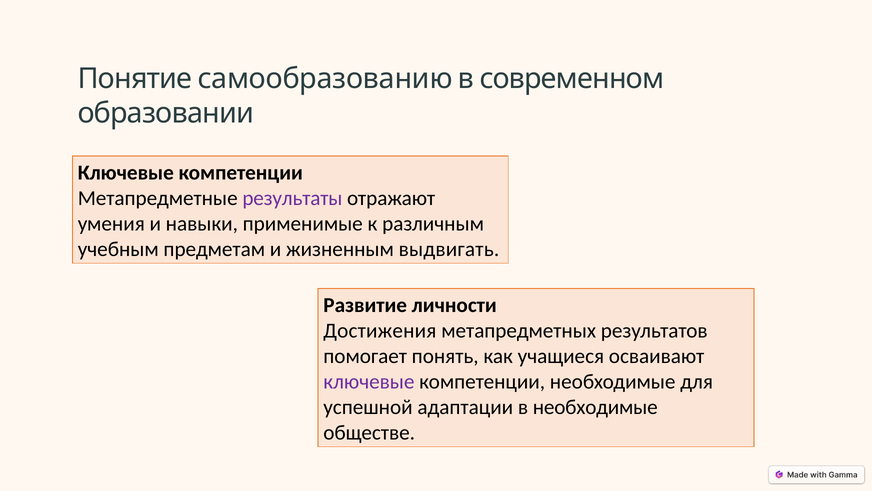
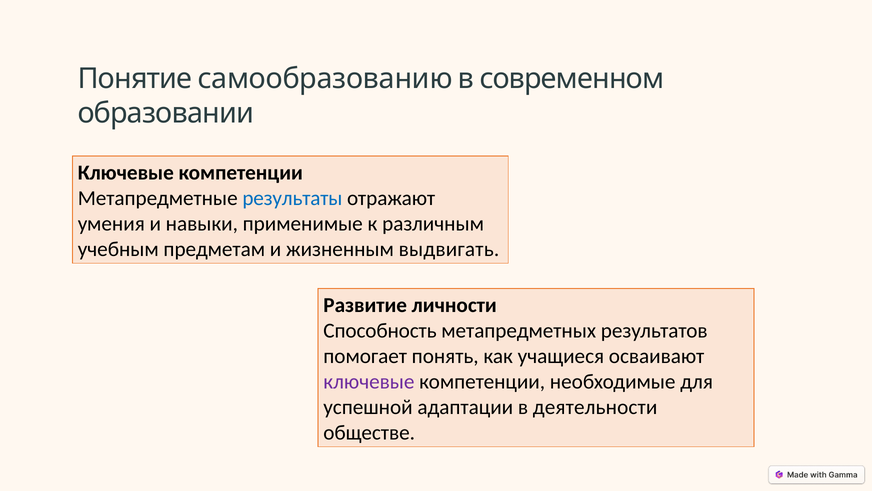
результаты colour: purple -> blue
Достижения: Достижения -> Способность
в необходимые: необходимые -> деятельности
